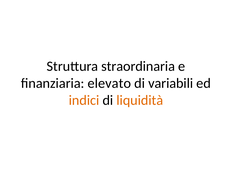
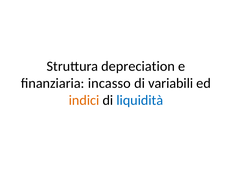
straordinaria: straordinaria -> depreciation
elevato: elevato -> incasso
liquidità colour: orange -> blue
